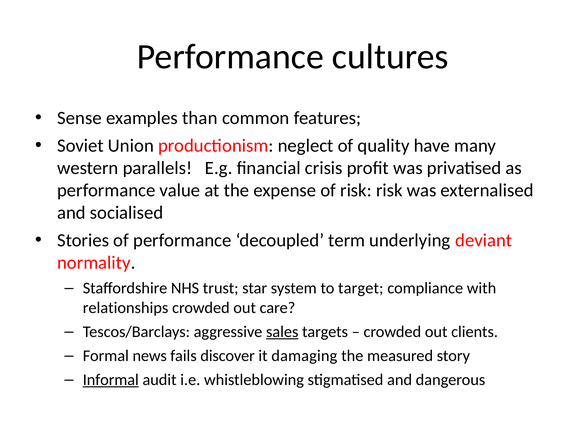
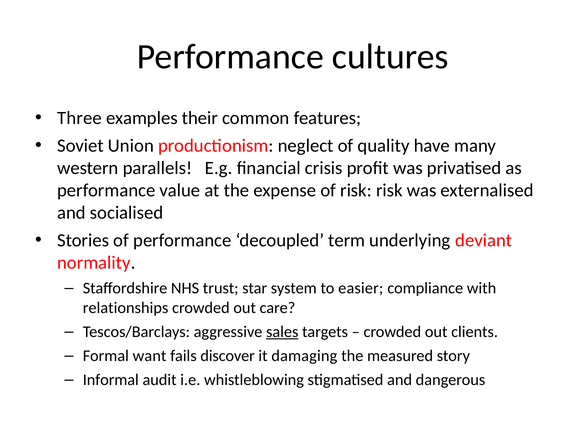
Sense: Sense -> Three
than: than -> their
target: target -> easier
news: news -> want
Informal underline: present -> none
